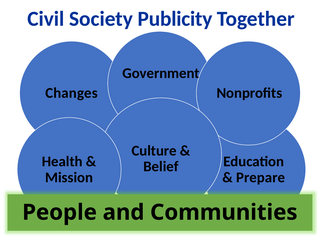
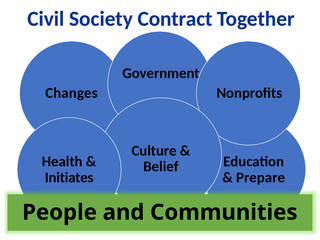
Publicity: Publicity -> Contract
Mission: Mission -> Initiates
